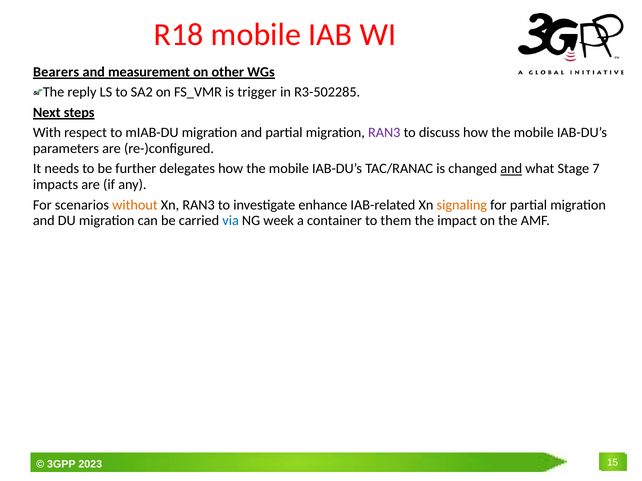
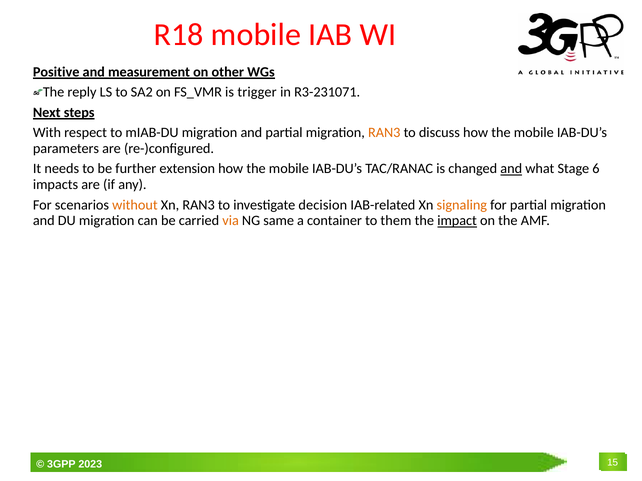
Bearers: Bearers -> Positive
R3-502285: R3-502285 -> R3-231071
RAN3 at (384, 133) colour: purple -> orange
delegates: delegates -> extension
7: 7 -> 6
enhance: enhance -> decision
via colour: blue -> orange
week: week -> same
impact underline: none -> present
